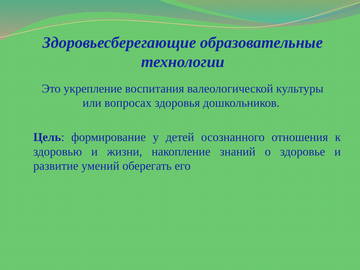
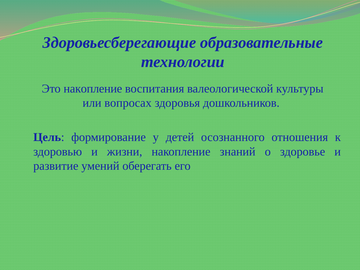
Это укрепление: укрепление -> накопление
